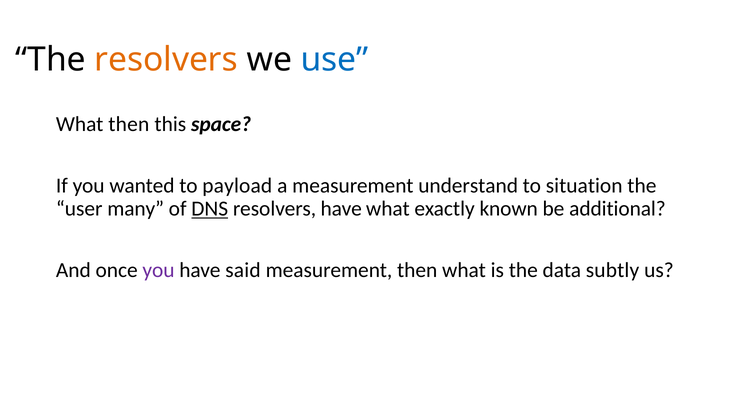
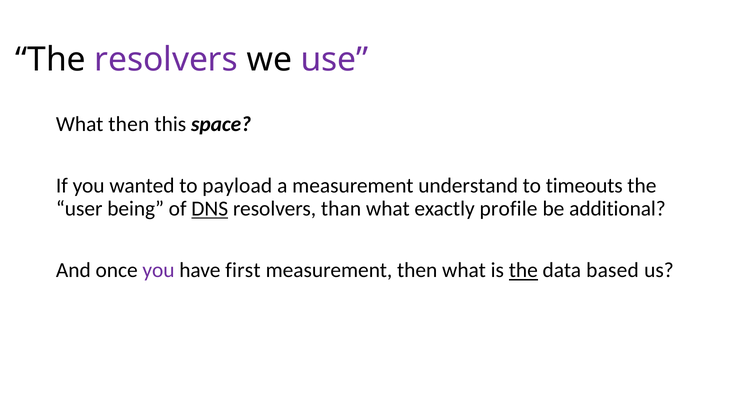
resolvers at (166, 60) colour: orange -> purple
use colour: blue -> purple
situation: situation -> timeouts
many: many -> being
resolvers have: have -> than
known: known -> profile
said: said -> first
the at (523, 270) underline: none -> present
subtly: subtly -> based
